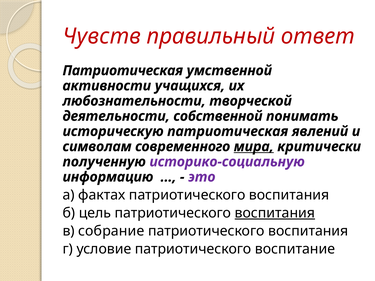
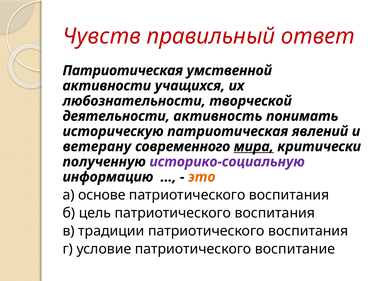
собственной: собственной -> активность
символам: символам -> ветерану
это colour: purple -> orange
фактах: фактах -> основе
воспитания at (275, 213) underline: present -> none
собрание: собрание -> традиции
